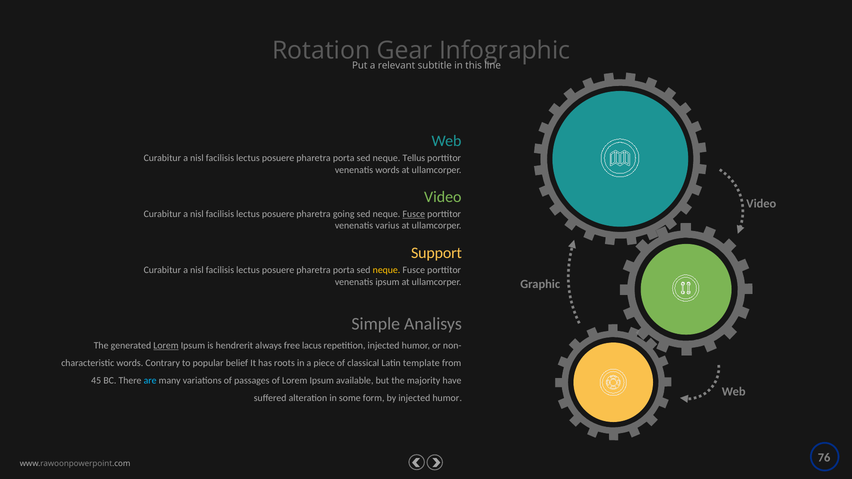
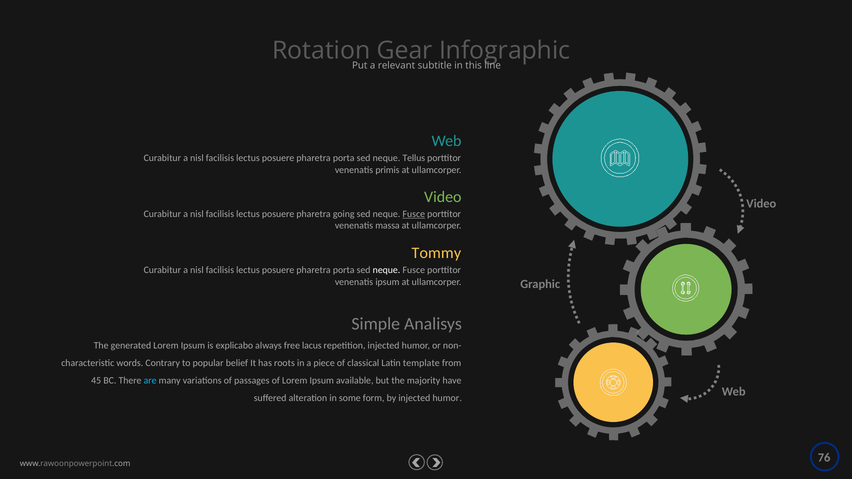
venenatis words: words -> primis
varius: varius -> massa
Support: Support -> Tommy
neque at (387, 270) colour: yellow -> white
Lorem at (166, 346) underline: present -> none
hendrerit: hendrerit -> explicabo
